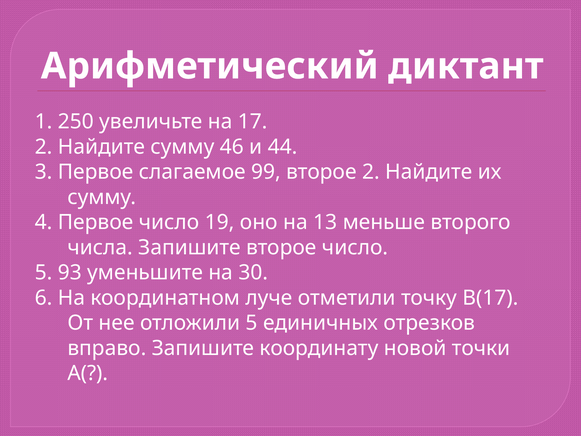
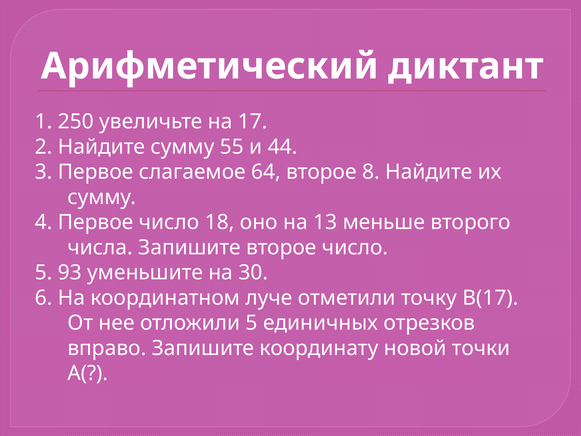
46: 46 -> 55
99: 99 -> 64
второе 2: 2 -> 8
19: 19 -> 18
